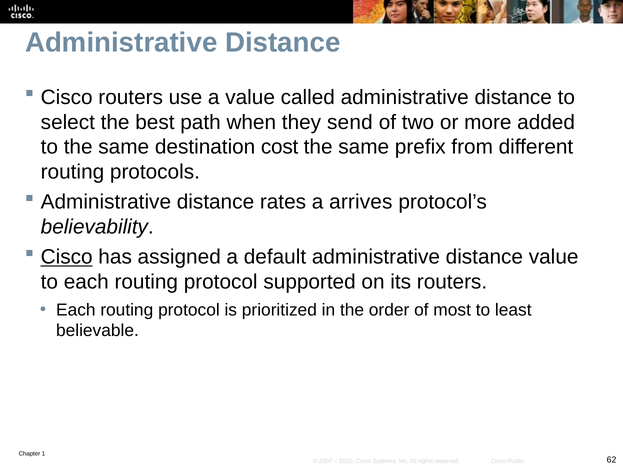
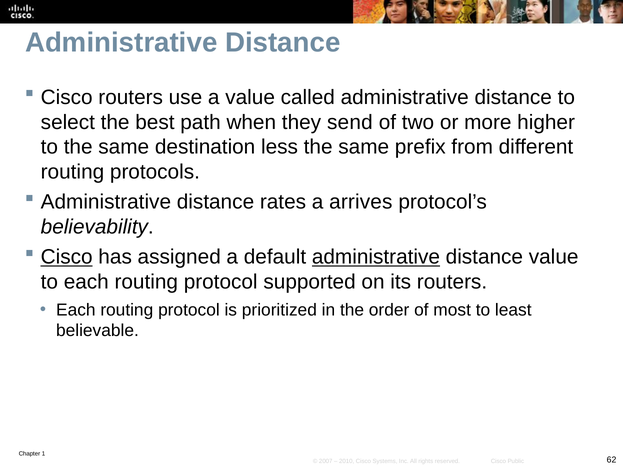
added: added -> higher
cost: cost -> less
administrative at (376, 257) underline: none -> present
